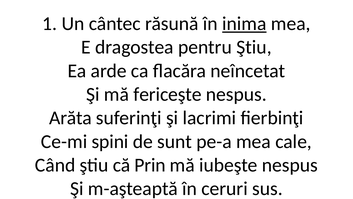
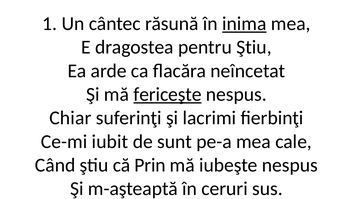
fericeşte underline: none -> present
Arăta: Arăta -> Chiar
spini: spini -> iubit
